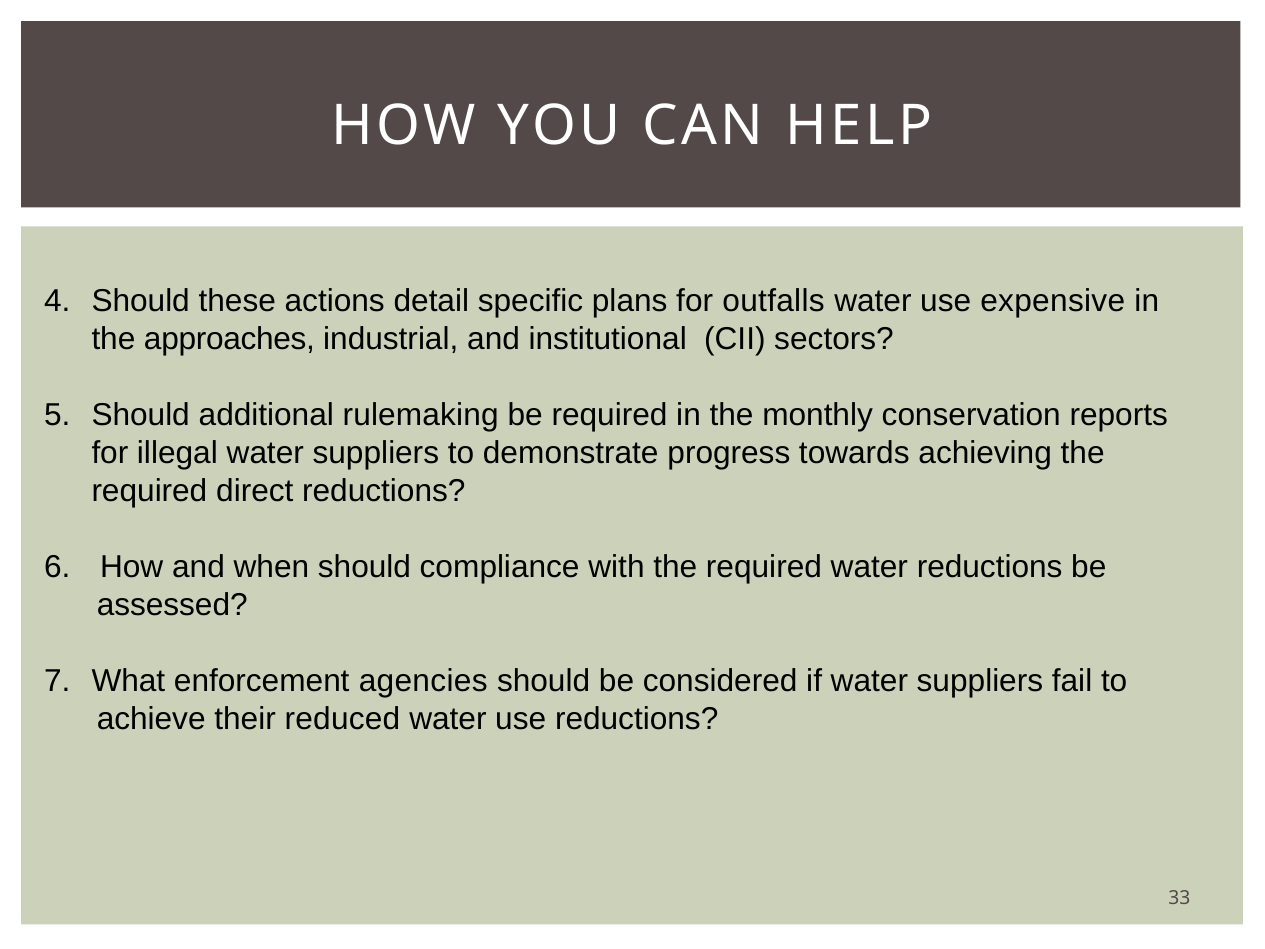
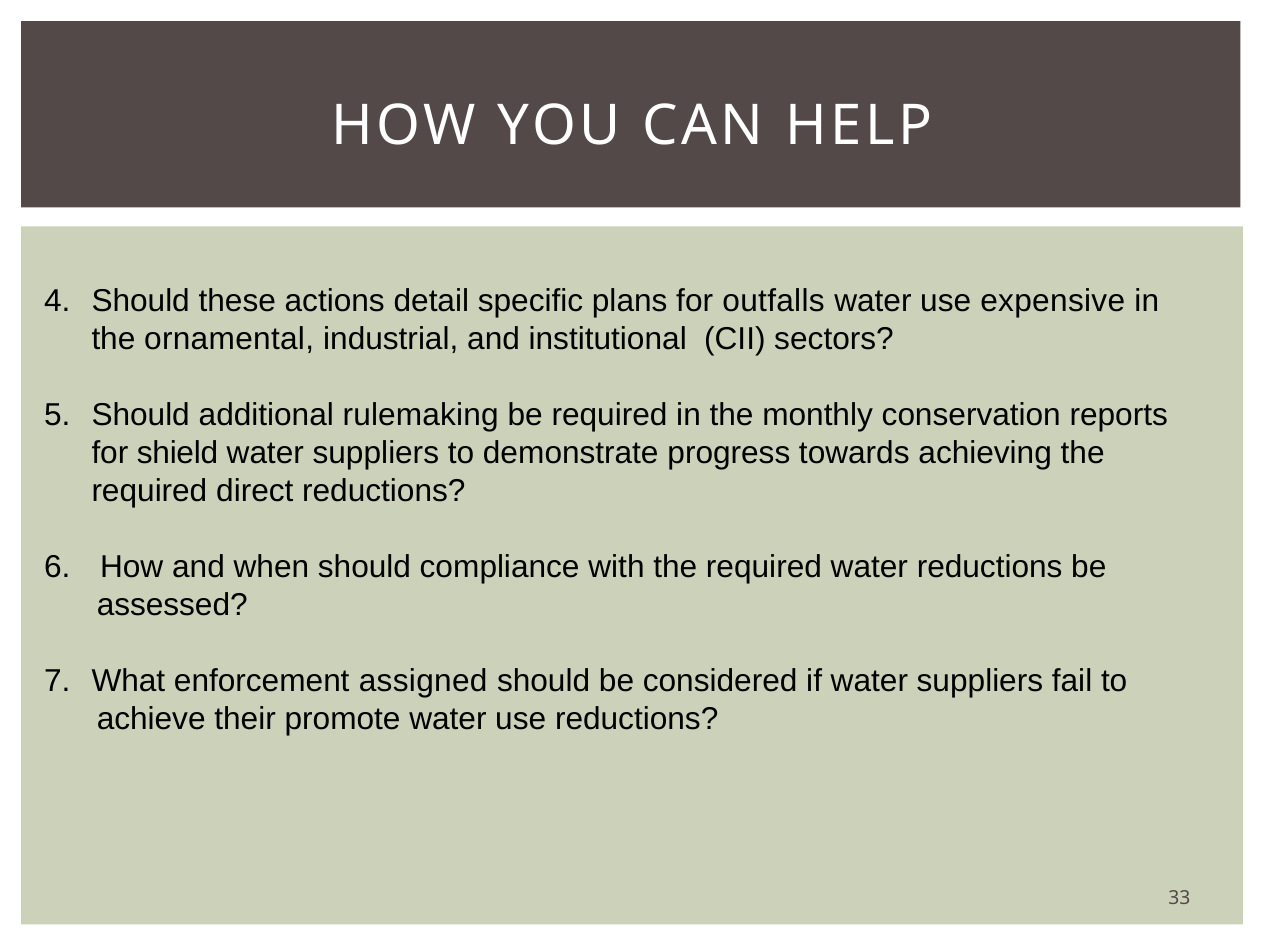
approaches: approaches -> ornamental
illegal: illegal -> shield
agencies: agencies -> assigned
reduced: reduced -> promote
